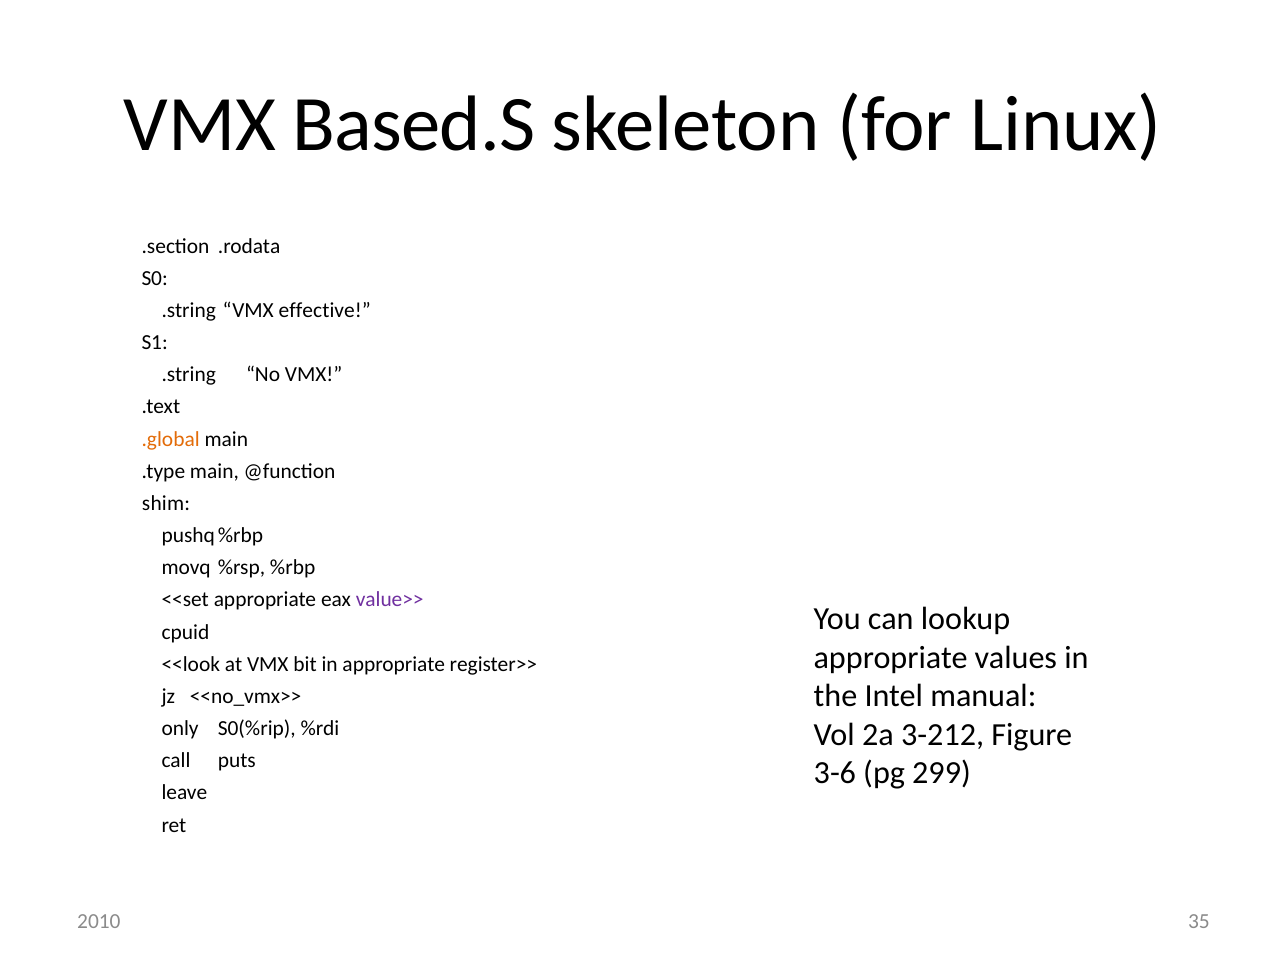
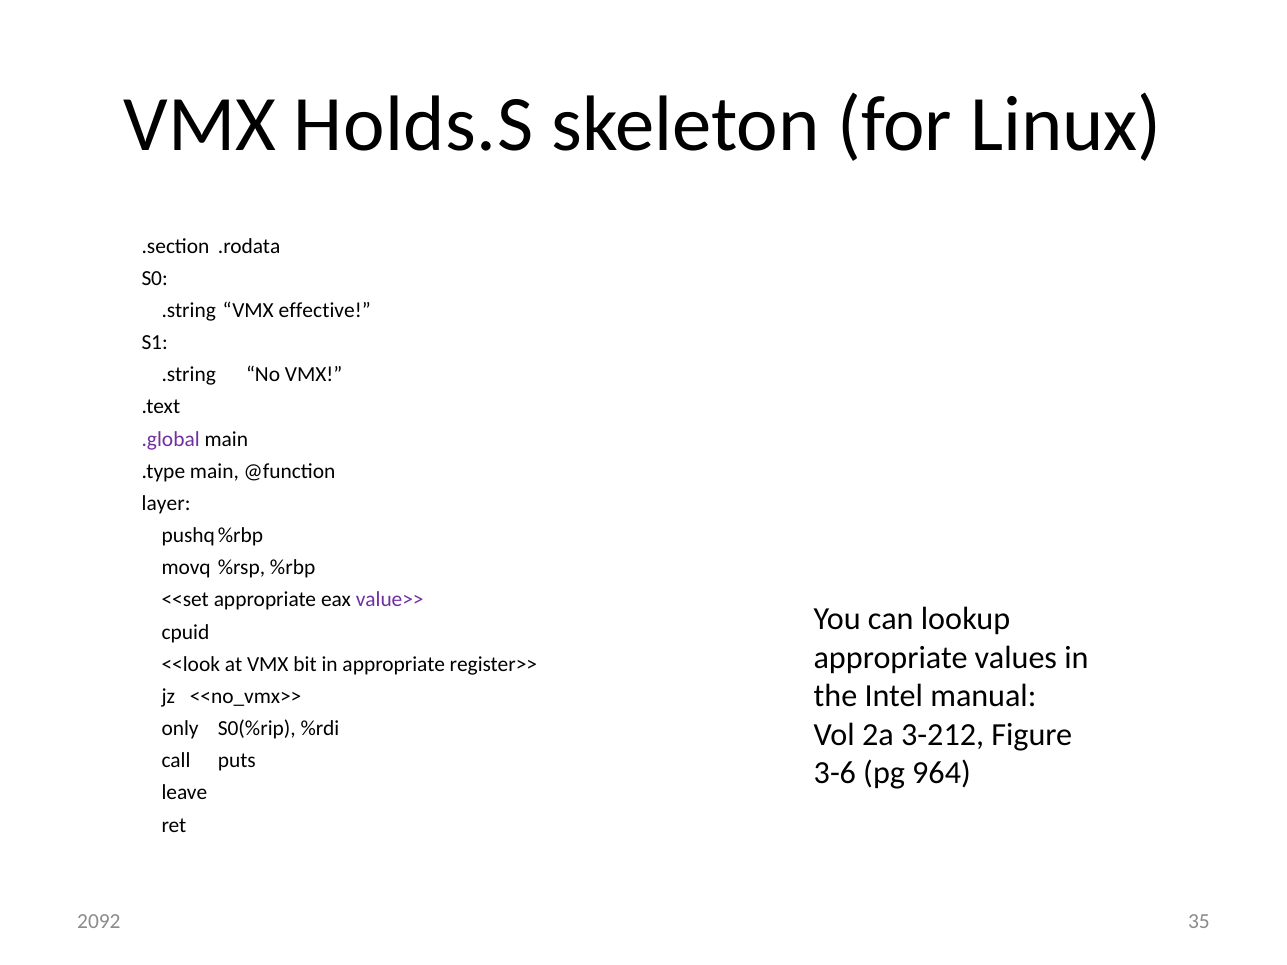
Based.S: Based.S -> Holds.S
.global colour: orange -> purple
shim: shim -> layer
299: 299 -> 964
2010: 2010 -> 2092
